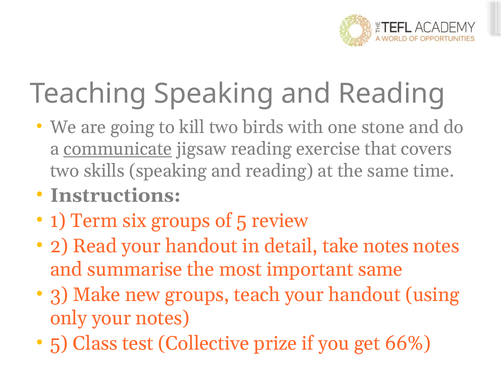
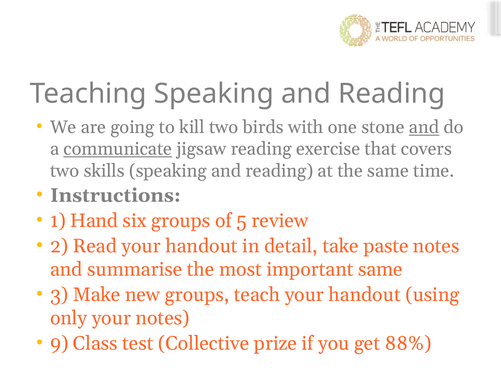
and at (424, 128) underline: none -> present
Term: Term -> Hand
take notes: notes -> paste
5 at (59, 344): 5 -> 9
66%: 66% -> 88%
